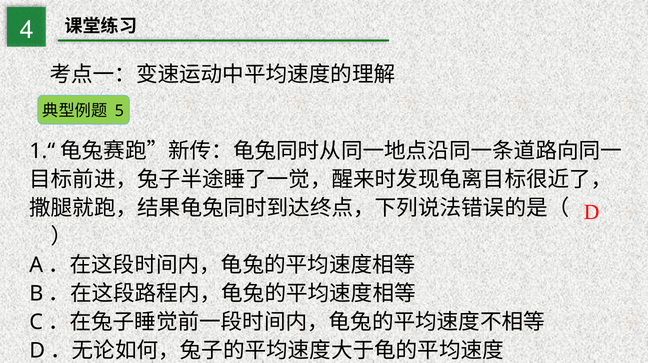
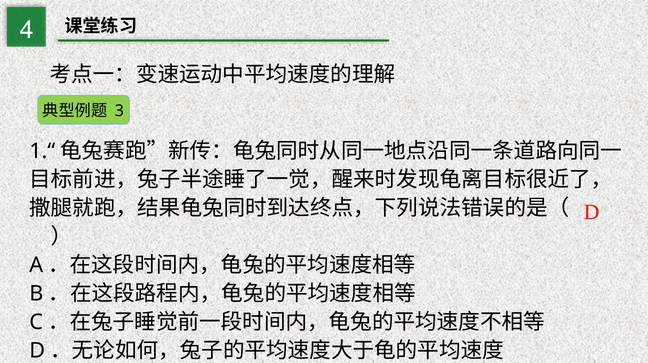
5: 5 -> 3
